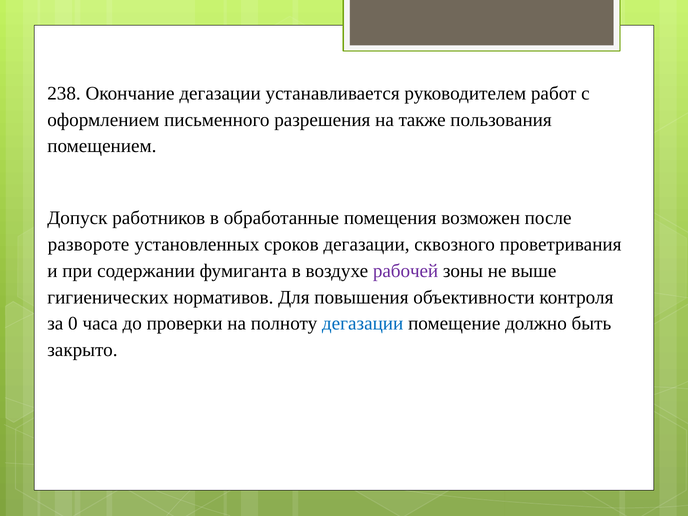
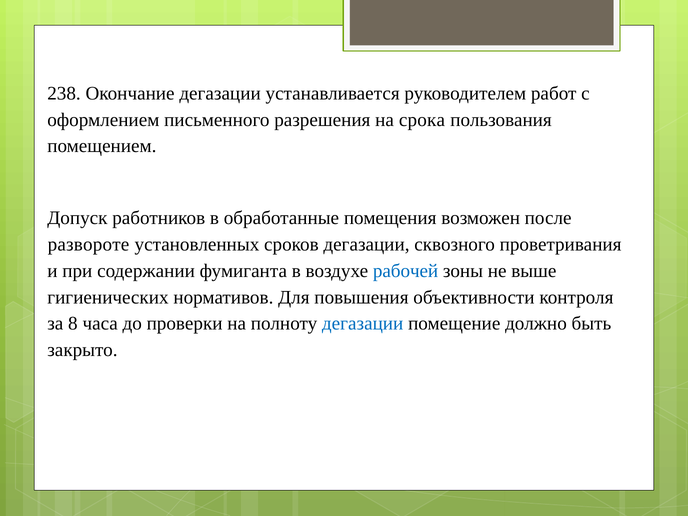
также: также -> срока
рабочей colour: purple -> blue
0: 0 -> 8
